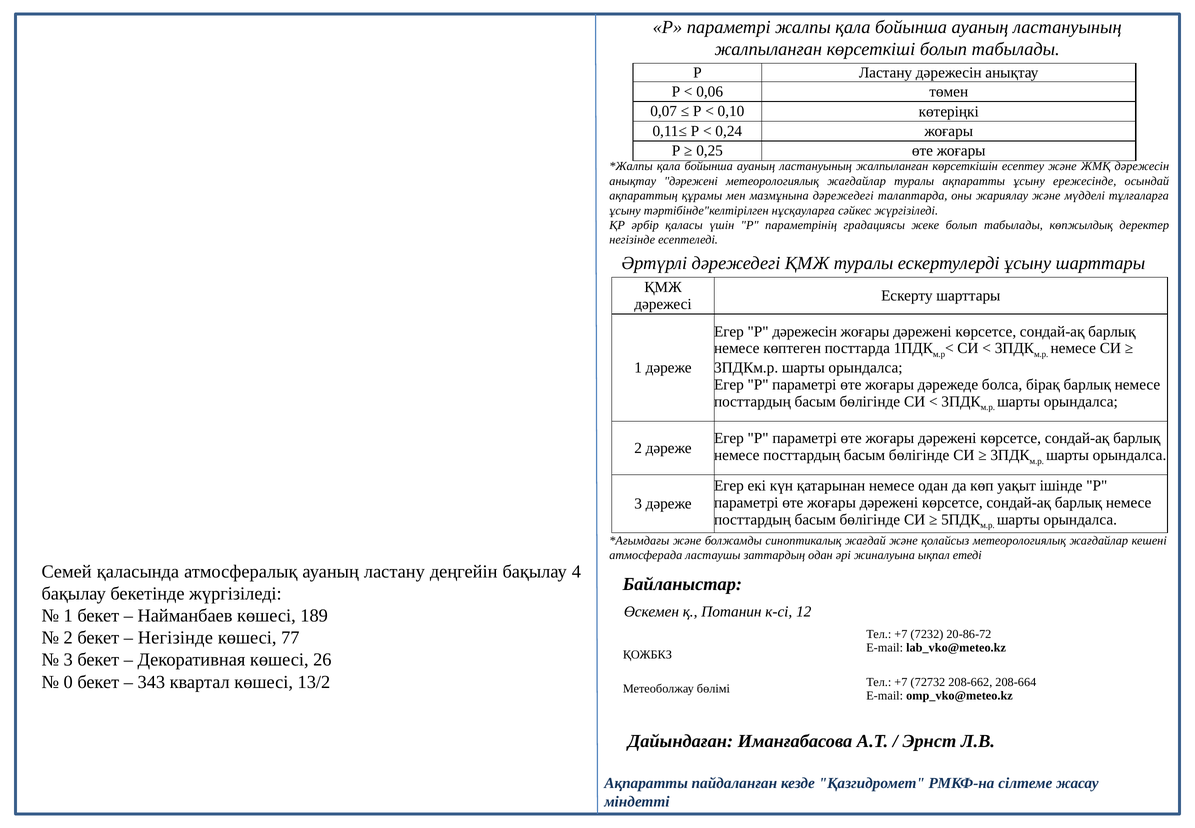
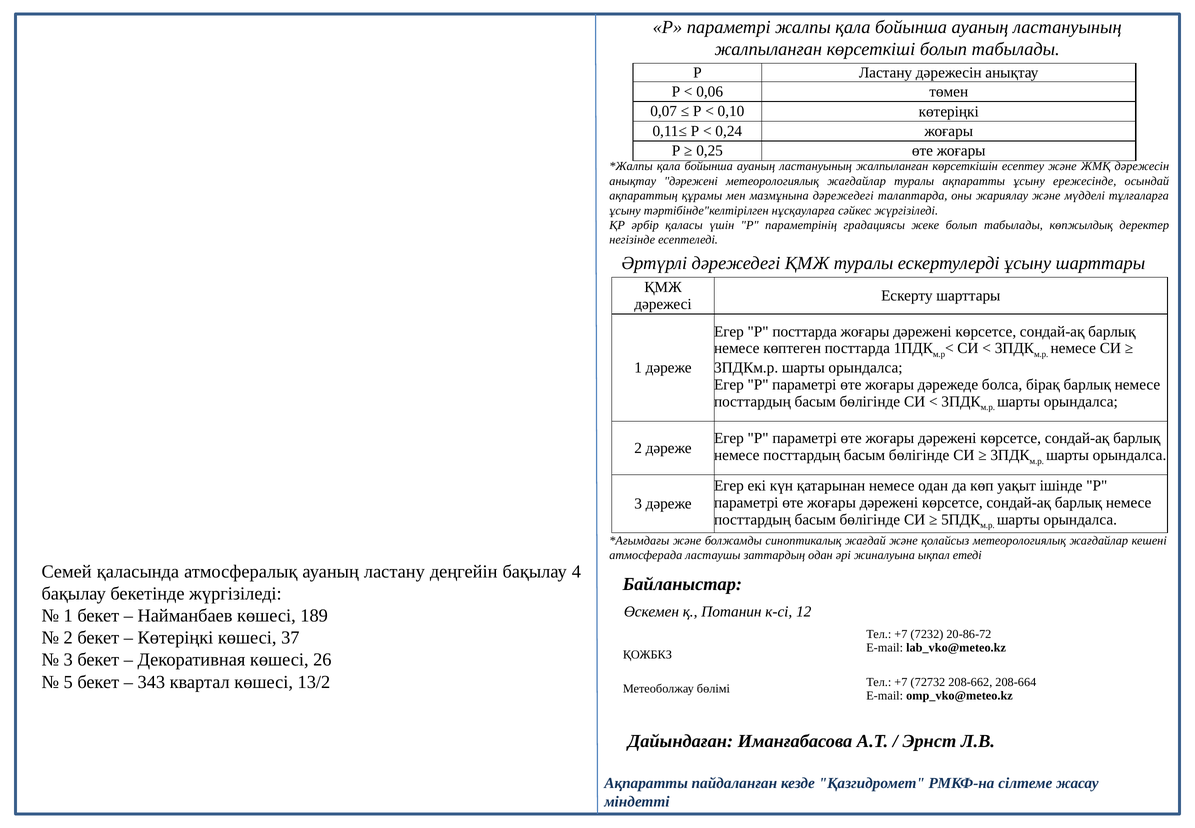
Р дәрежесін: дәрежесін -> посттарда
Негізінде at (175, 637): Негізінде -> Көтеріңкі
77: 77 -> 37
0: 0 -> 5
